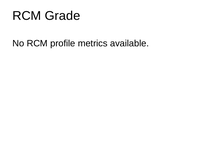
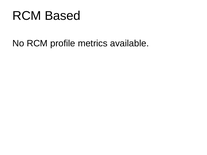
Grade: Grade -> Based
